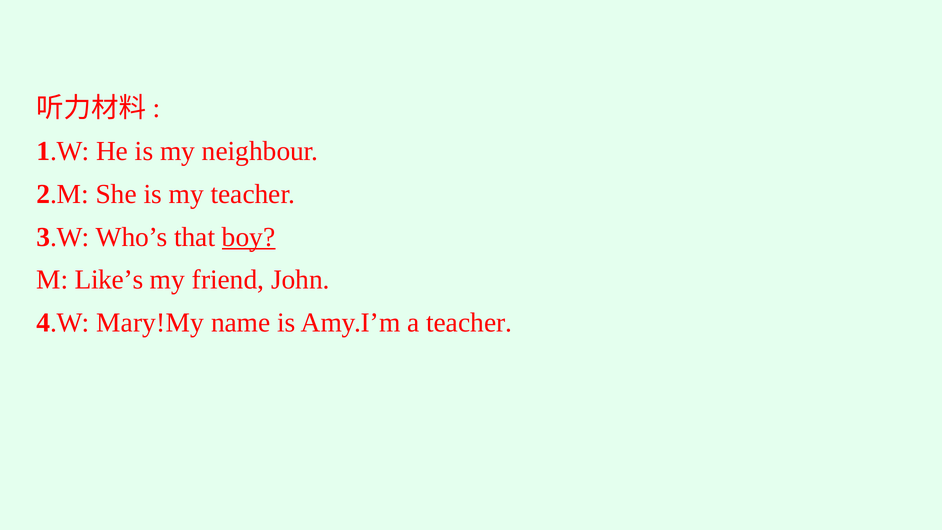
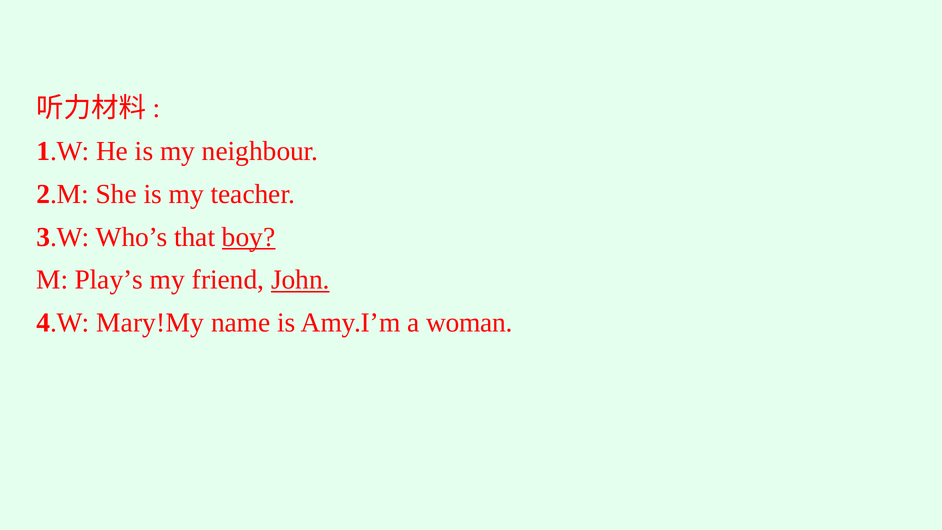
Like’s: Like’s -> Play’s
John underline: none -> present
a teacher: teacher -> woman
